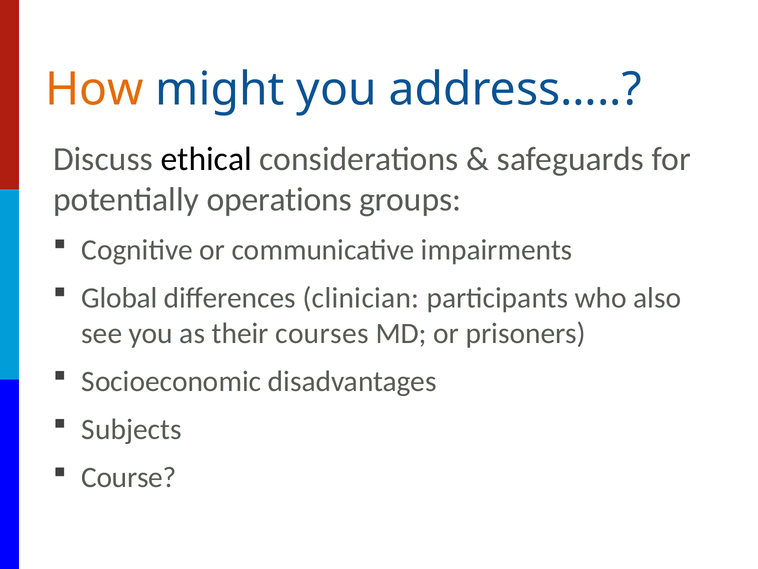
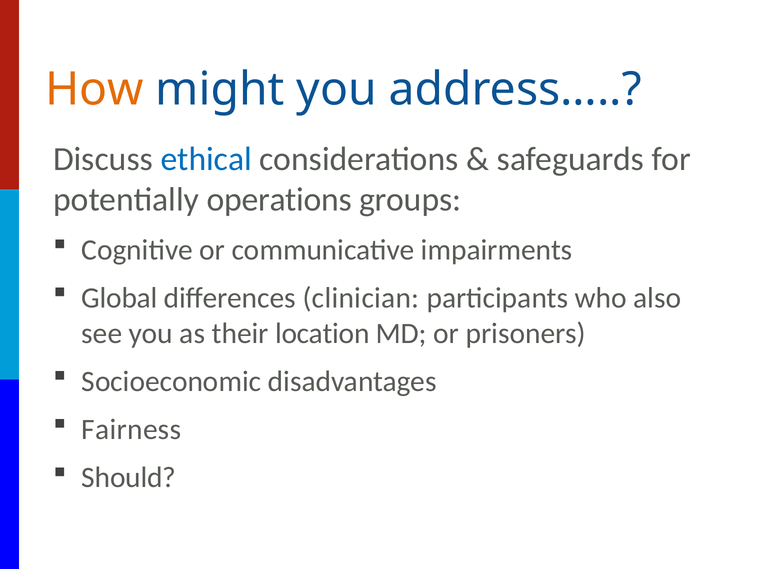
ethical colour: black -> blue
courses: courses -> location
Subjects: Subjects -> Fairness
Course: Course -> Should
